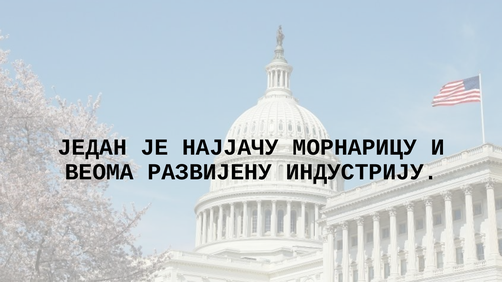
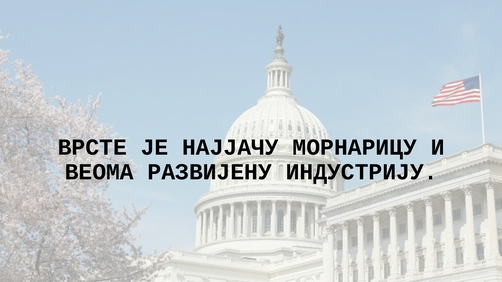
ЈЕДАН: ЈЕДАН -> ВРСТЕ
